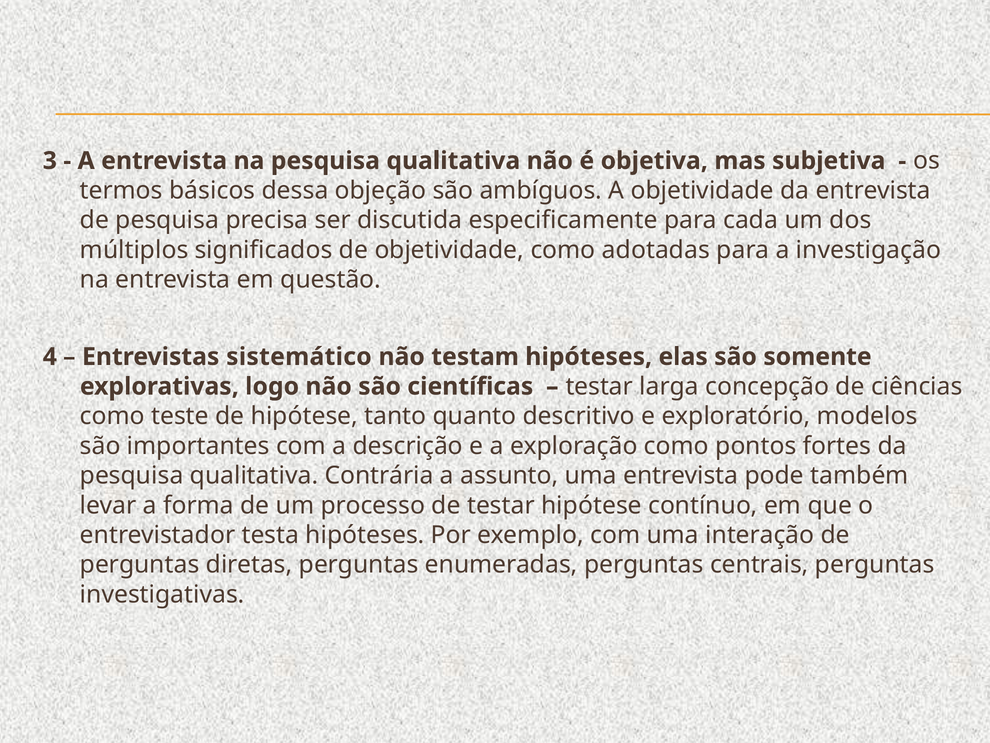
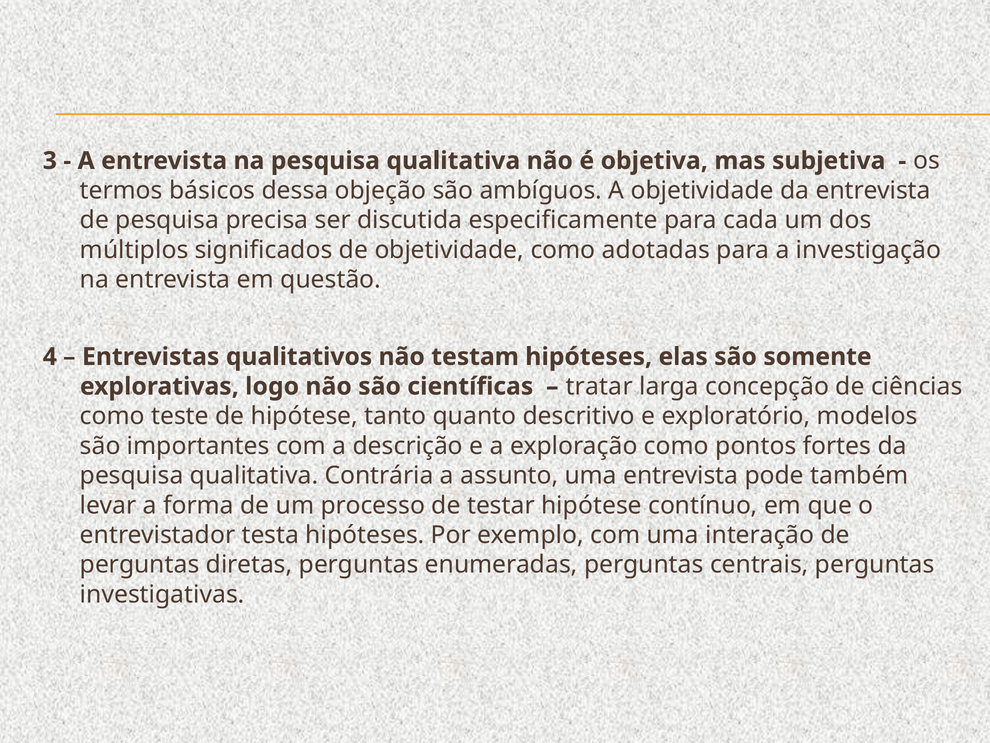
sistemático: sistemático -> qualitativos
testar at (599, 386): testar -> tratar
